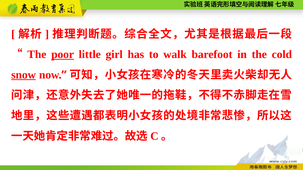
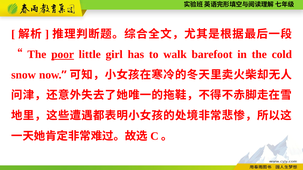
snow underline: present -> none
